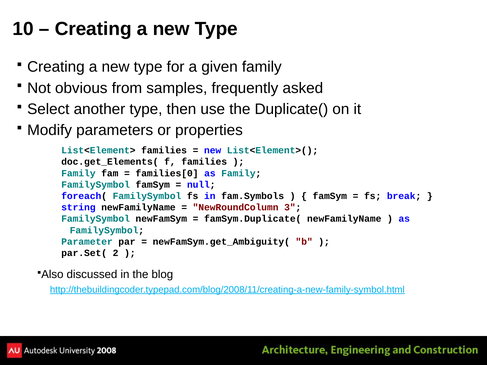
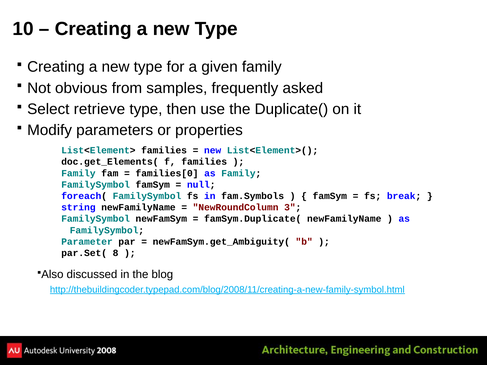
another: another -> retrieve
2: 2 -> 8
